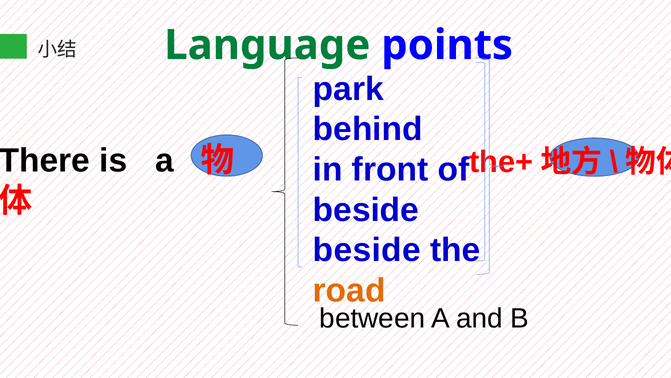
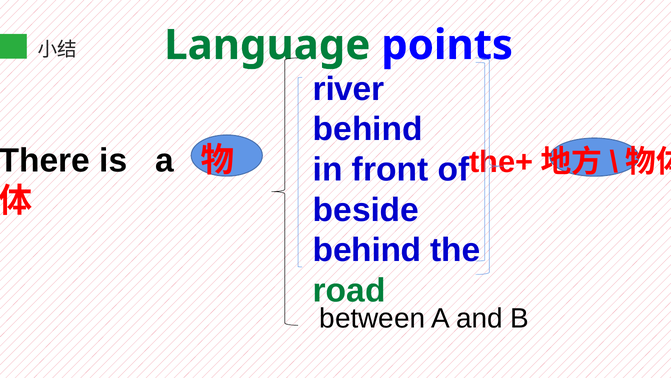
park: park -> river
beside at (367, 250): beside -> behind
road colour: orange -> green
